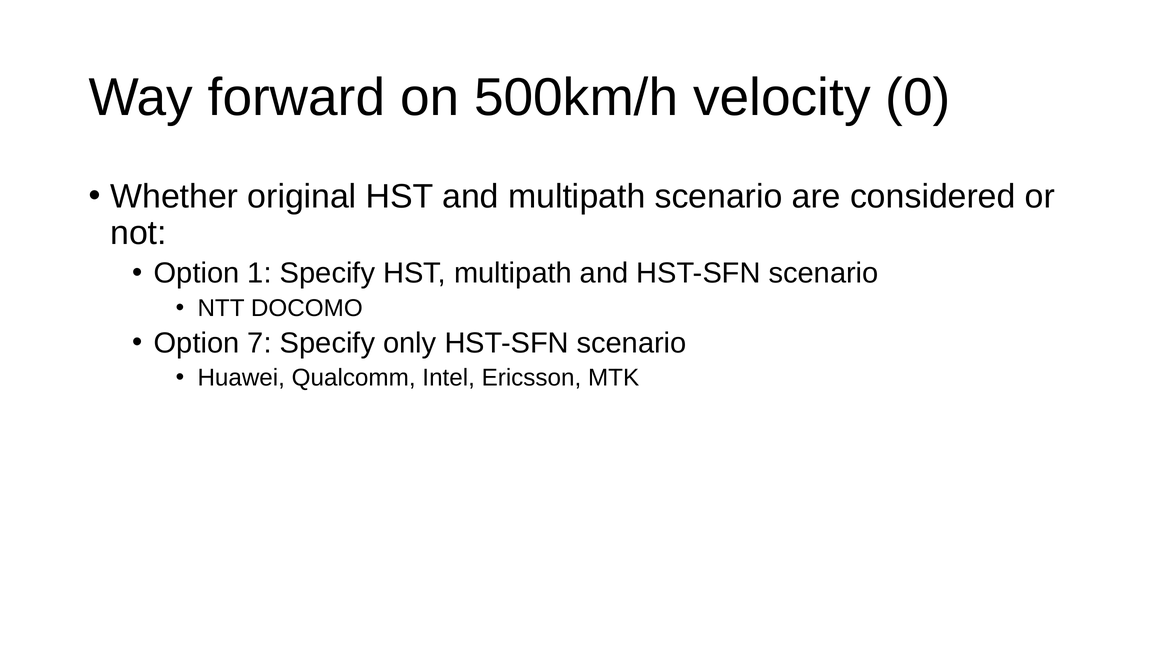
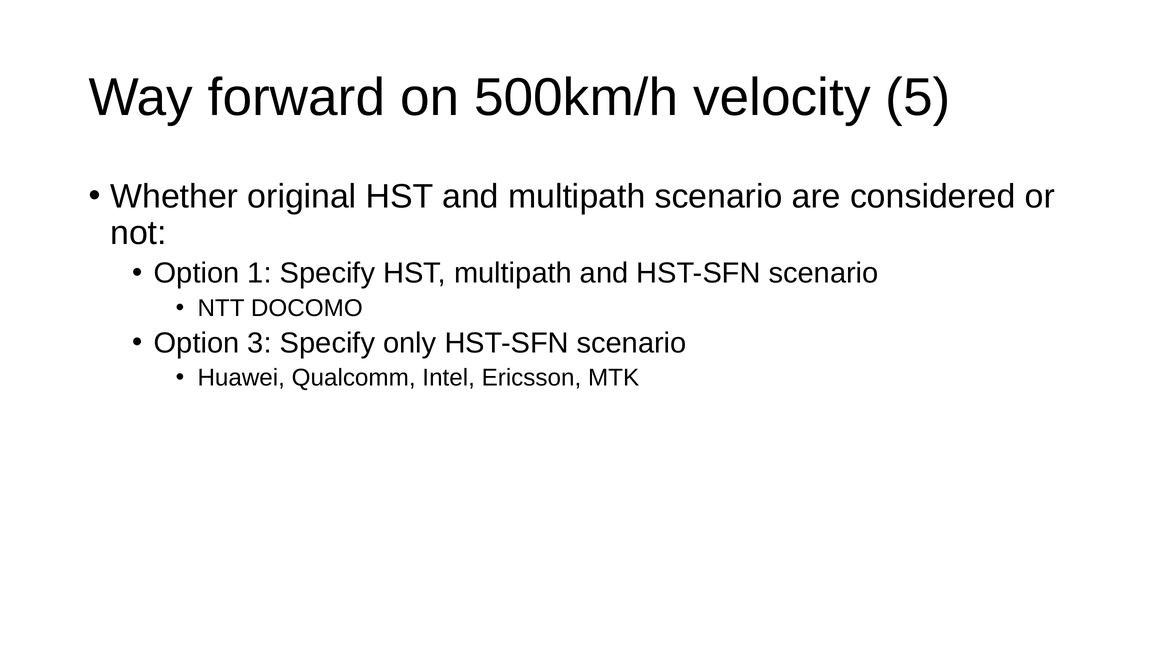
0: 0 -> 5
7: 7 -> 3
